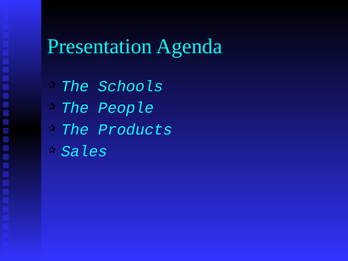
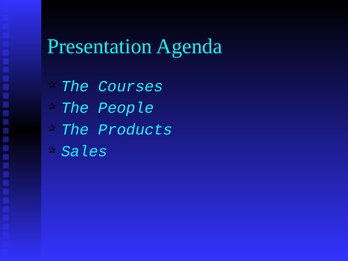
Schools: Schools -> Courses
